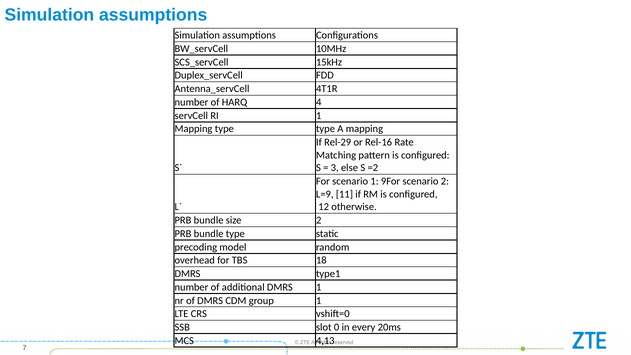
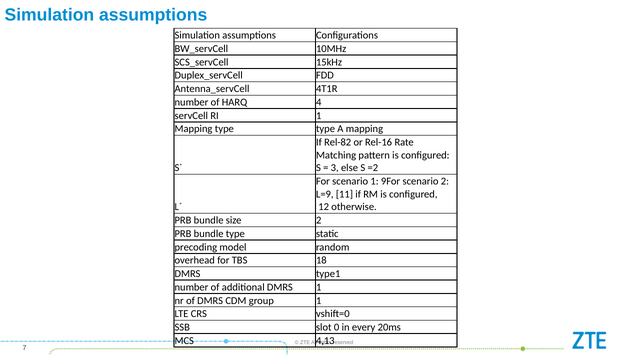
Rel-29: Rel-29 -> Rel-82
